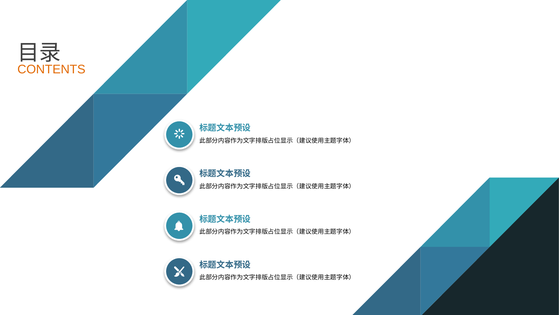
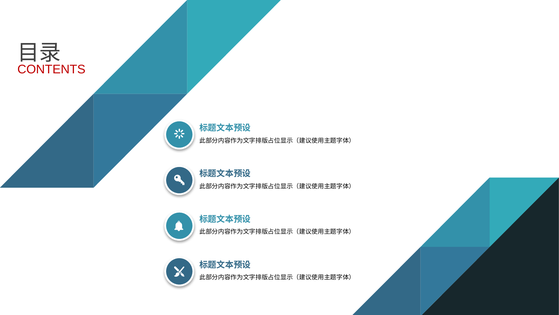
CONTENTS colour: orange -> red
